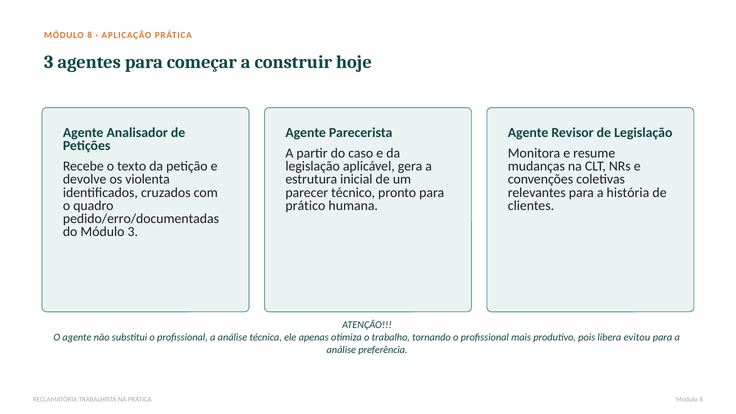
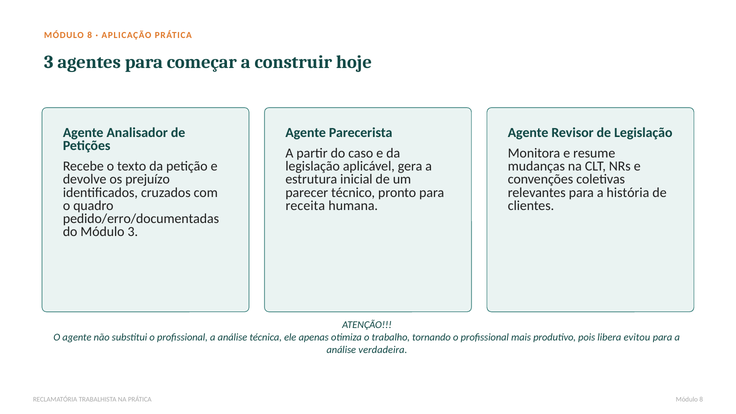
violenta: violenta -> prejuízo
prático: prático -> receita
preferência: preferência -> verdadeira
